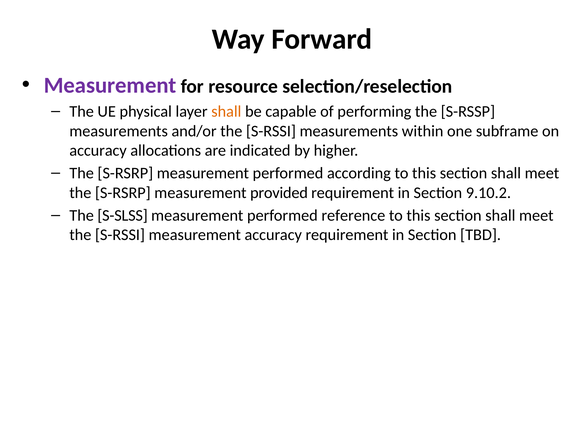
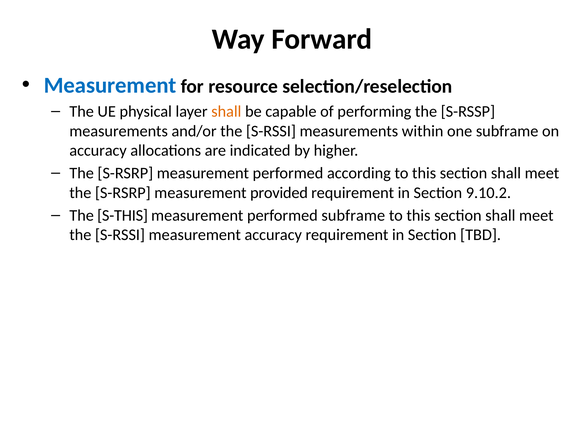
Measurement at (110, 85) colour: purple -> blue
S-SLSS: S-SLSS -> S-THIS
performed reference: reference -> subframe
